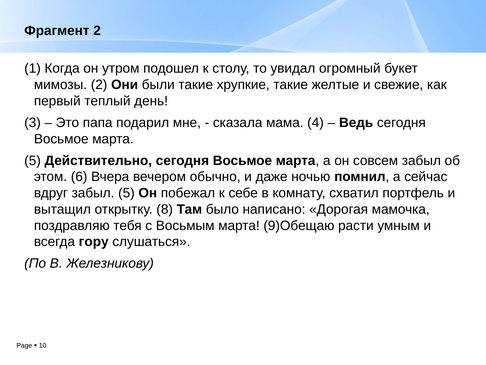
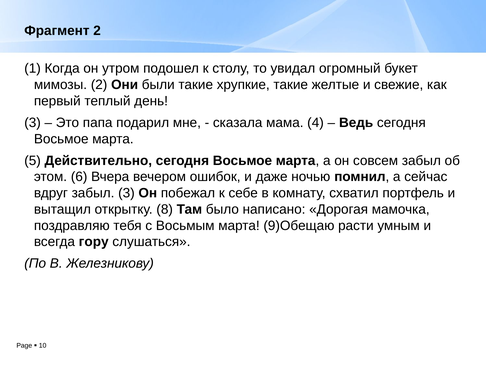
обычно: обычно -> ошибок
забыл 5: 5 -> 3
